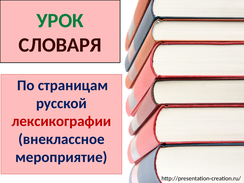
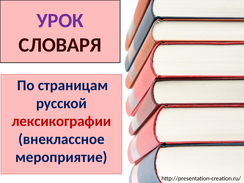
УРОК colour: green -> purple
